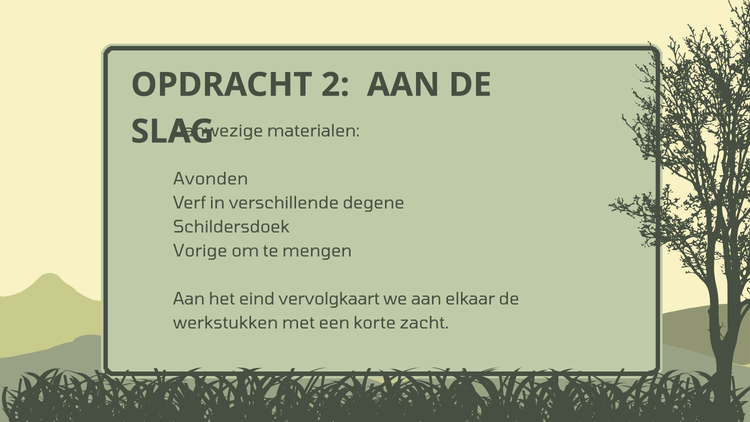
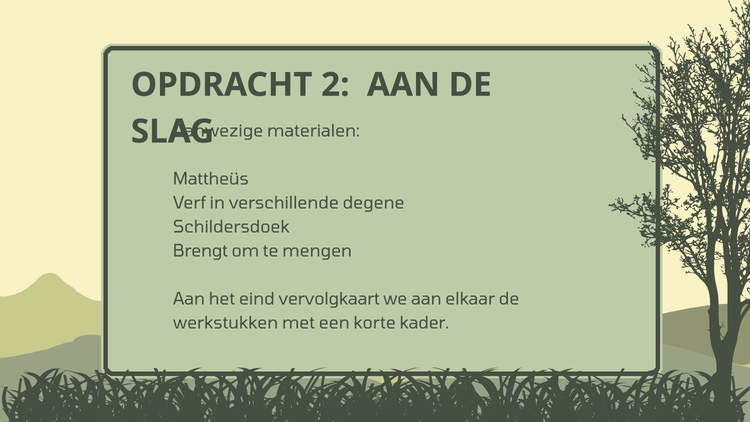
Avonden: Avonden -> Mattheüs
Vorige: Vorige -> Brengt
zacht: zacht -> kader
